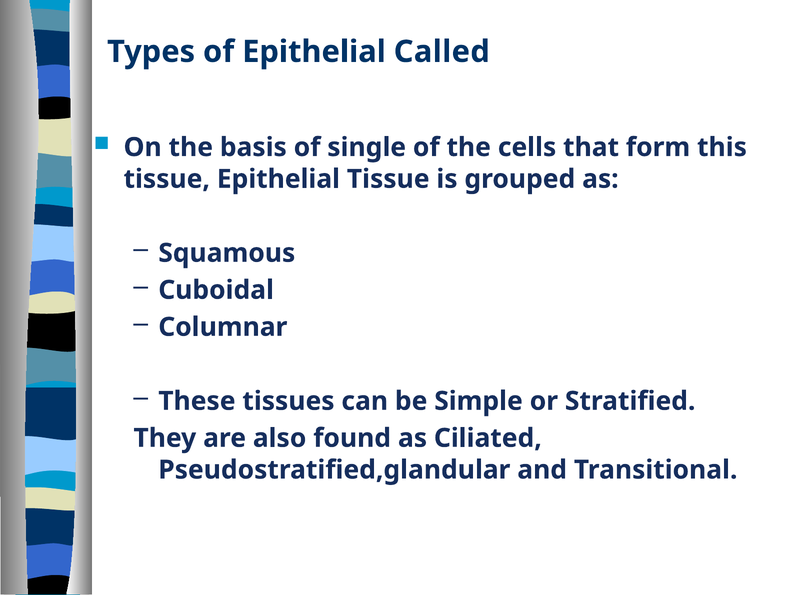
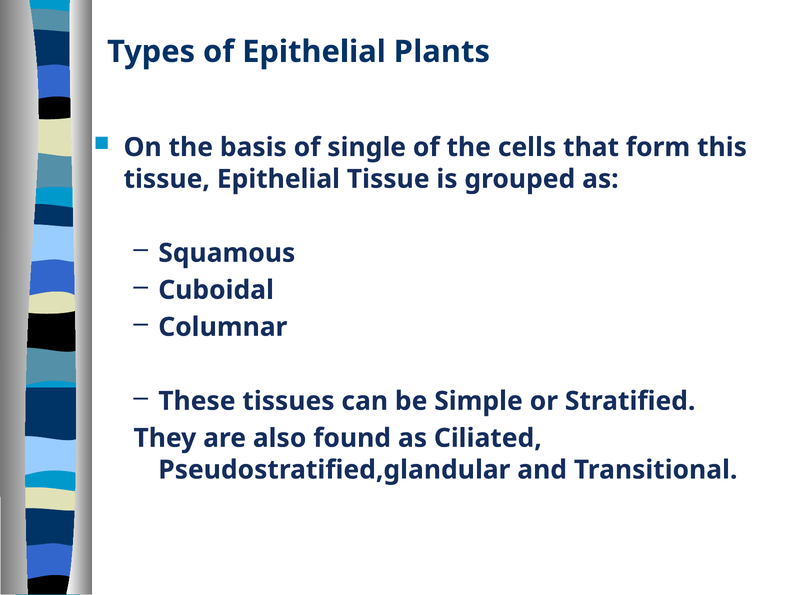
Called: Called -> Plants
